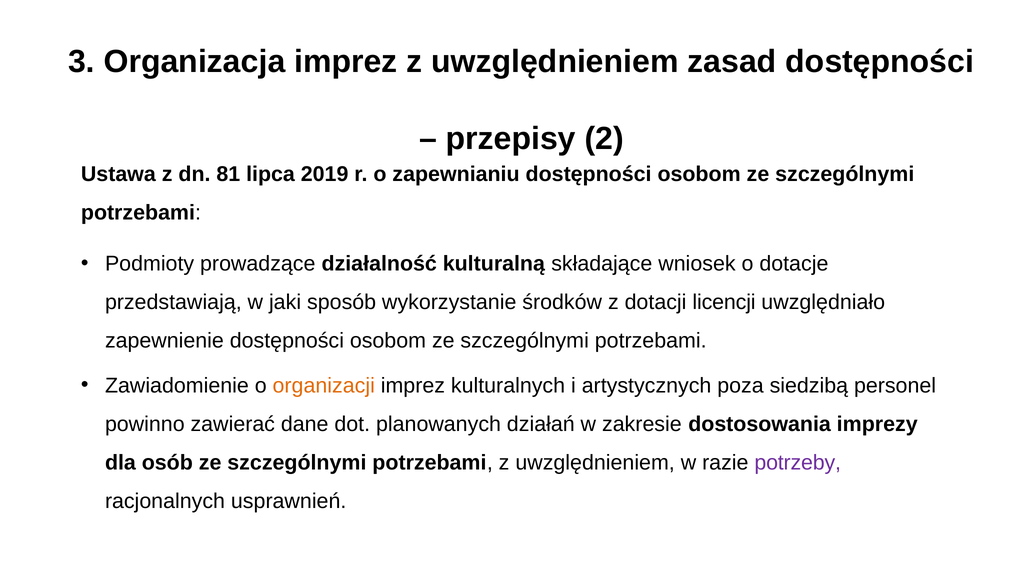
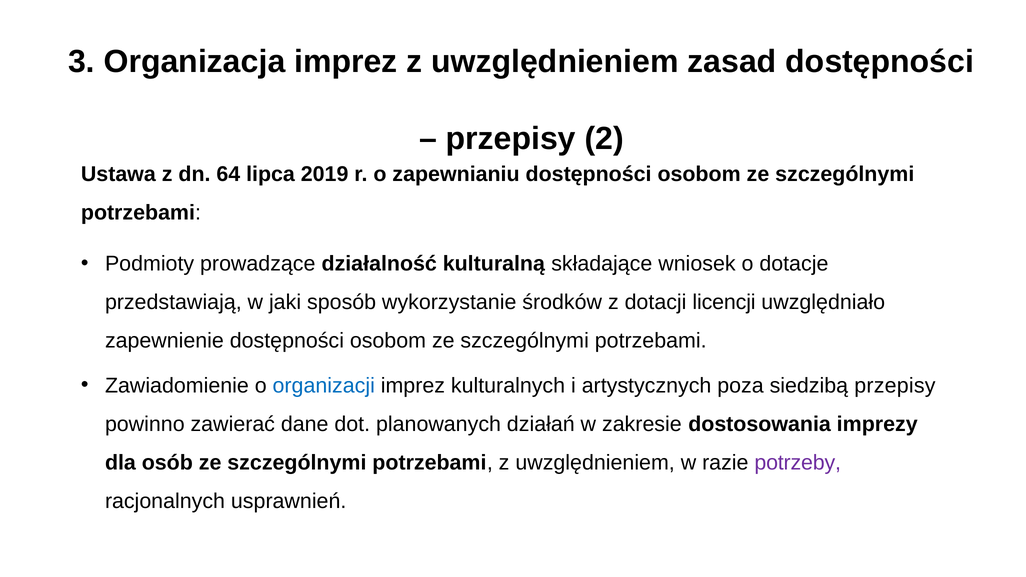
81: 81 -> 64
organizacji colour: orange -> blue
siedzibą personel: personel -> przepisy
